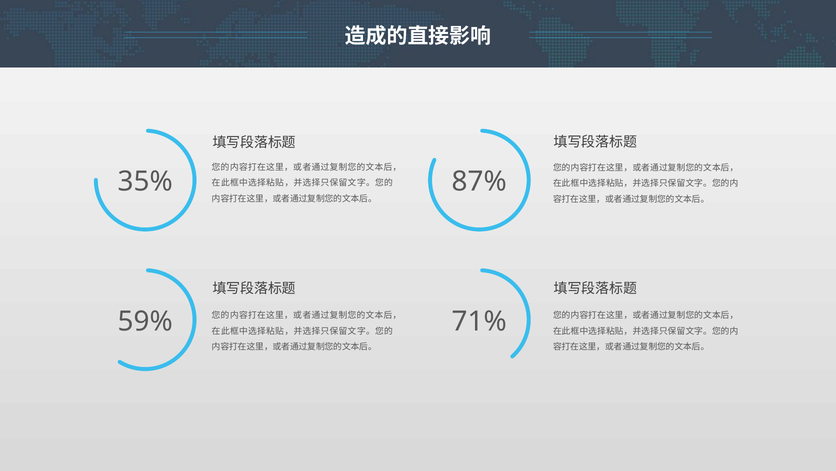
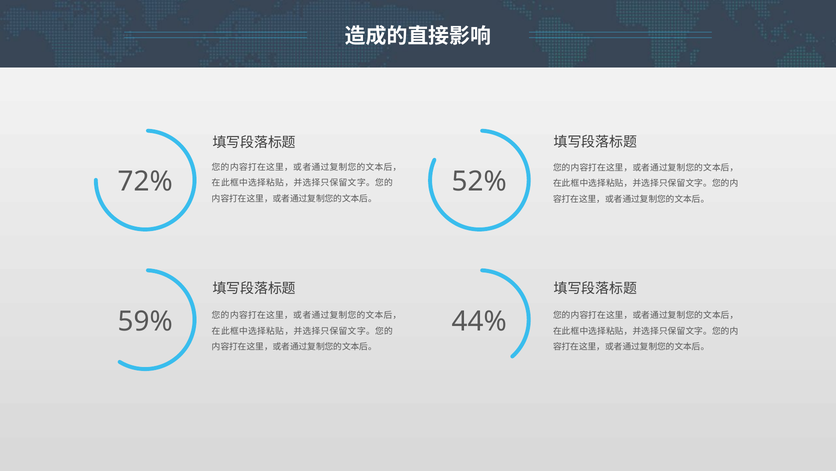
35%: 35% -> 72%
87%: 87% -> 52%
71%: 71% -> 44%
